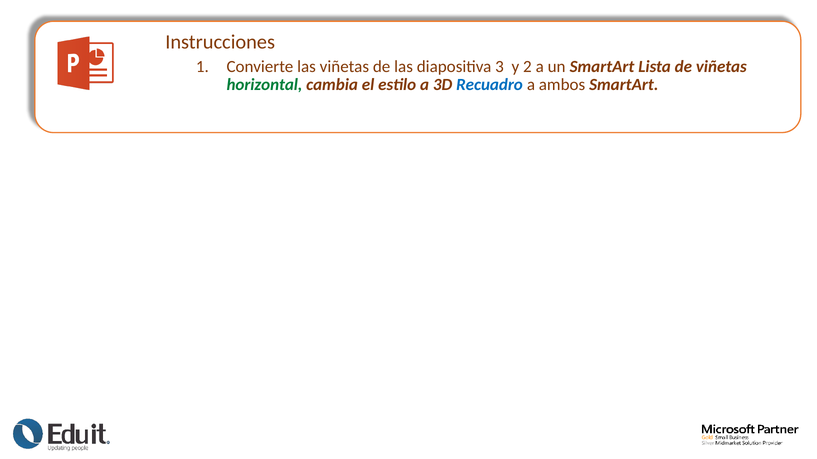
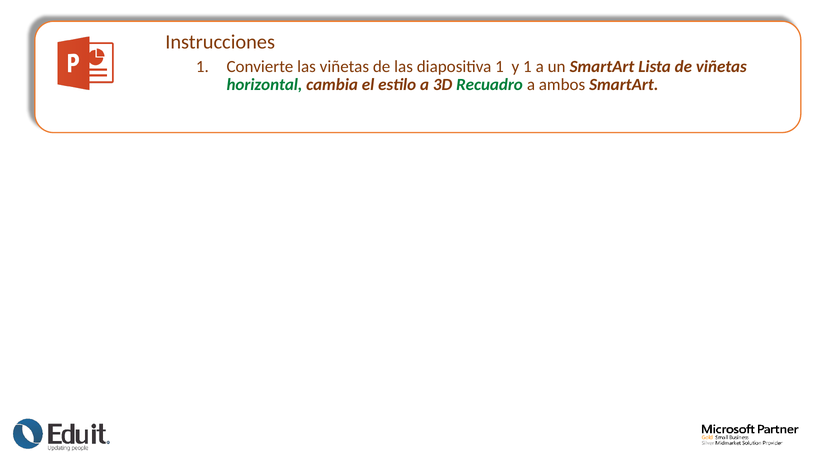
diapositiva 3: 3 -> 1
y 2: 2 -> 1
Recuadro colour: blue -> green
